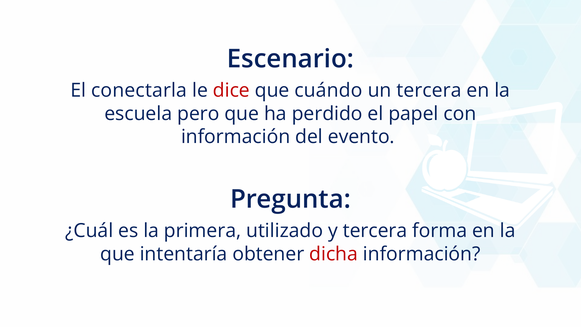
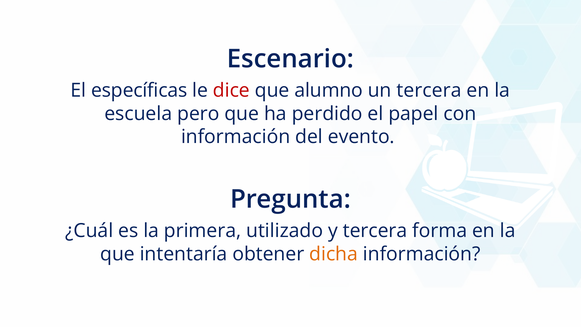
conectarla: conectarla -> específicas
cuándo: cuándo -> alumno
dicha colour: red -> orange
